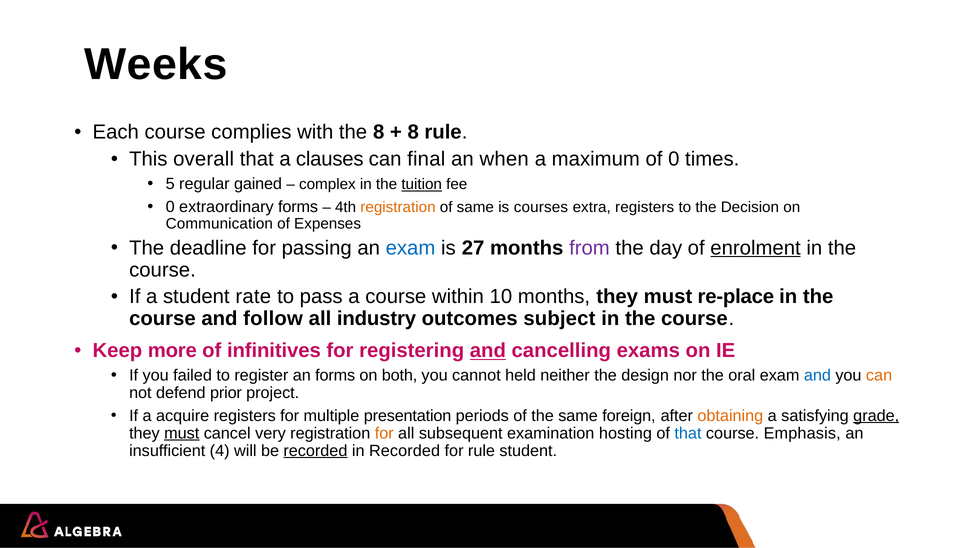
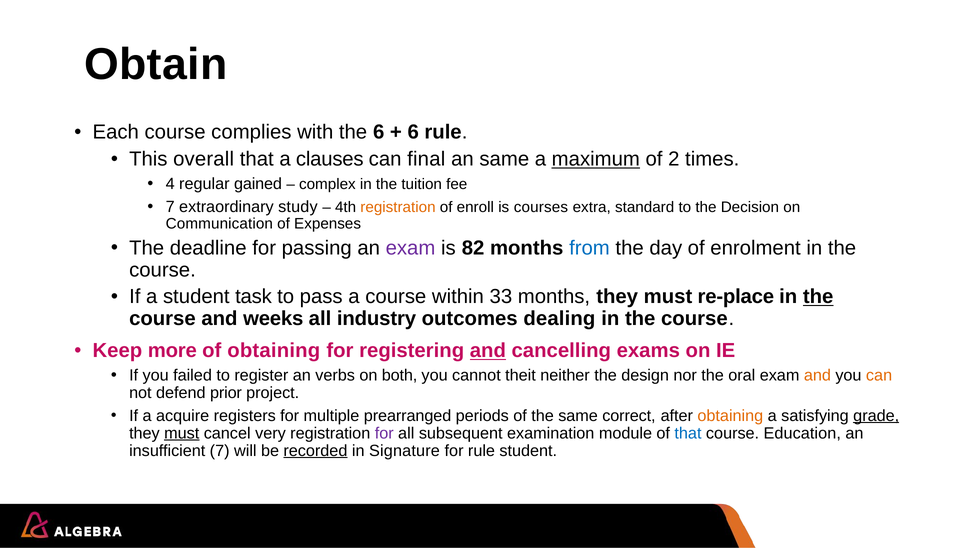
Weeks: Weeks -> Obtain
the 8: 8 -> 6
8 at (413, 132): 8 -> 6
an when: when -> same
maximum underline: none -> present
of 0: 0 -> 2
5: 5 -> 4
tuition underline: present -> none
0 at (170, 207): 0 -> 7
extraordinary forms: forms -> study
of same: same -> enroll
extra registers: registers -> standard
exam at (410, 248) colour: blue -> purple
27: 27 -> 82
from colour: purple -> blue
enrolment underline: present -> none
rate: rate -> task
10: 10 -> 33
the at (818, 297) underline: none -> present
follow: follow -> weeks
subject: subject -> dealing
of infinitives: infinitives -> obtaining
an forms: forms -> verbs
held: held -> theit
and at (817, 376) colour: blue -> orange
presentation: presentation -> prearranged
foreign: foreign -> correct
for at (384, 434) colour: orange -> purple
hosting: hosting -> module
Emphasis: Emphasis -> Education
insufficient 4: 4 -> 7
in Recorded: Recorded -> Signature
